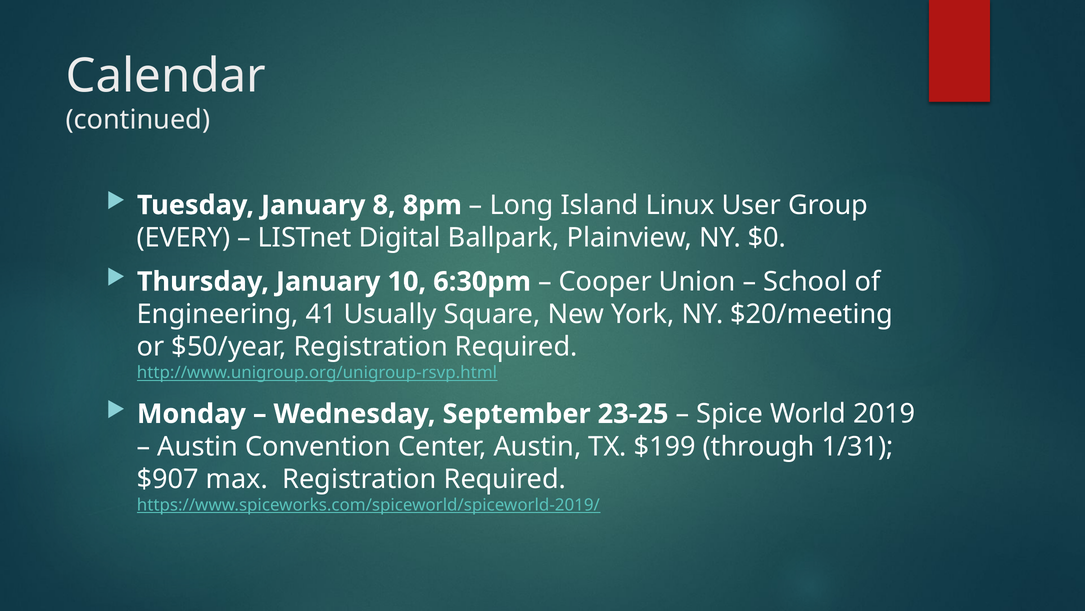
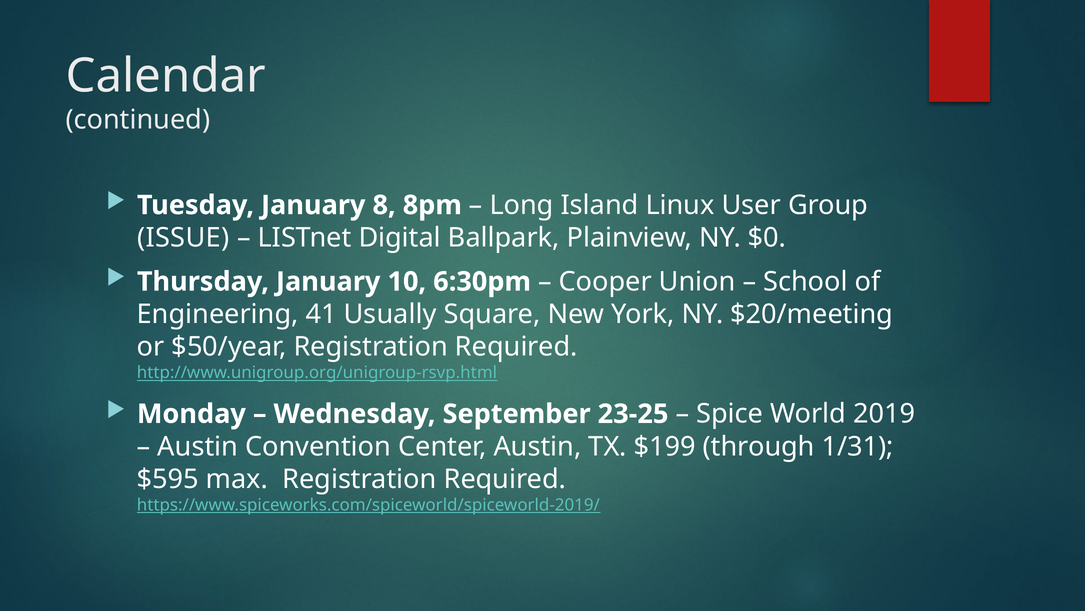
EVERY: EVERY -> ISSUE
$907: $907 -> $595
